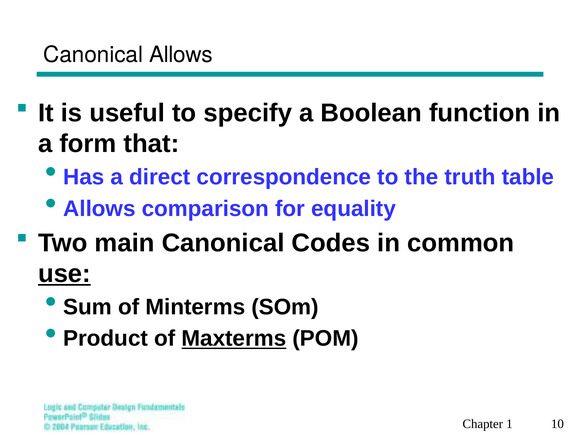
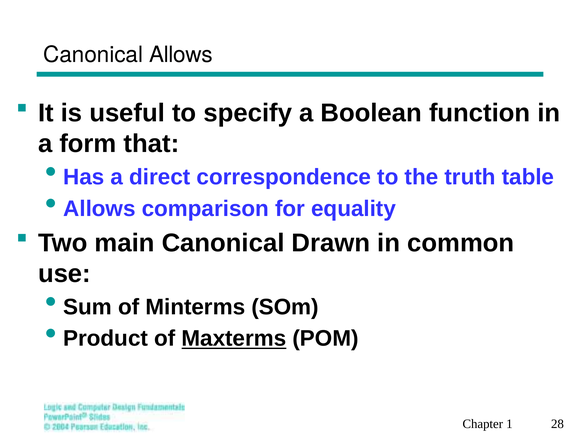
Codes: Codes -> Drawn
use underline: present -> none
10: 10 -> 28
